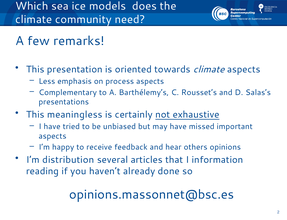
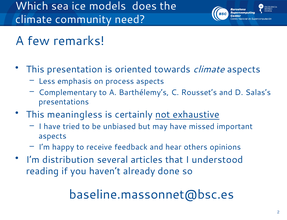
information: information -> understood
opinions.massonnet@bsc.es: opinions.massonnet@bsc.es -> baseline.massonnet@bsc.es
